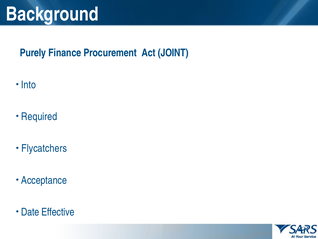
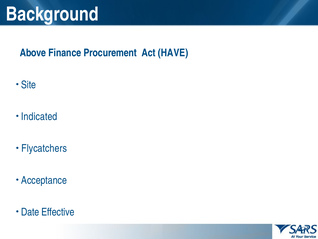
Purely: Purely -> Above
JOINT: JOINT -> HAVE
Into: Into -> Site
Required: Required -> Indicated
